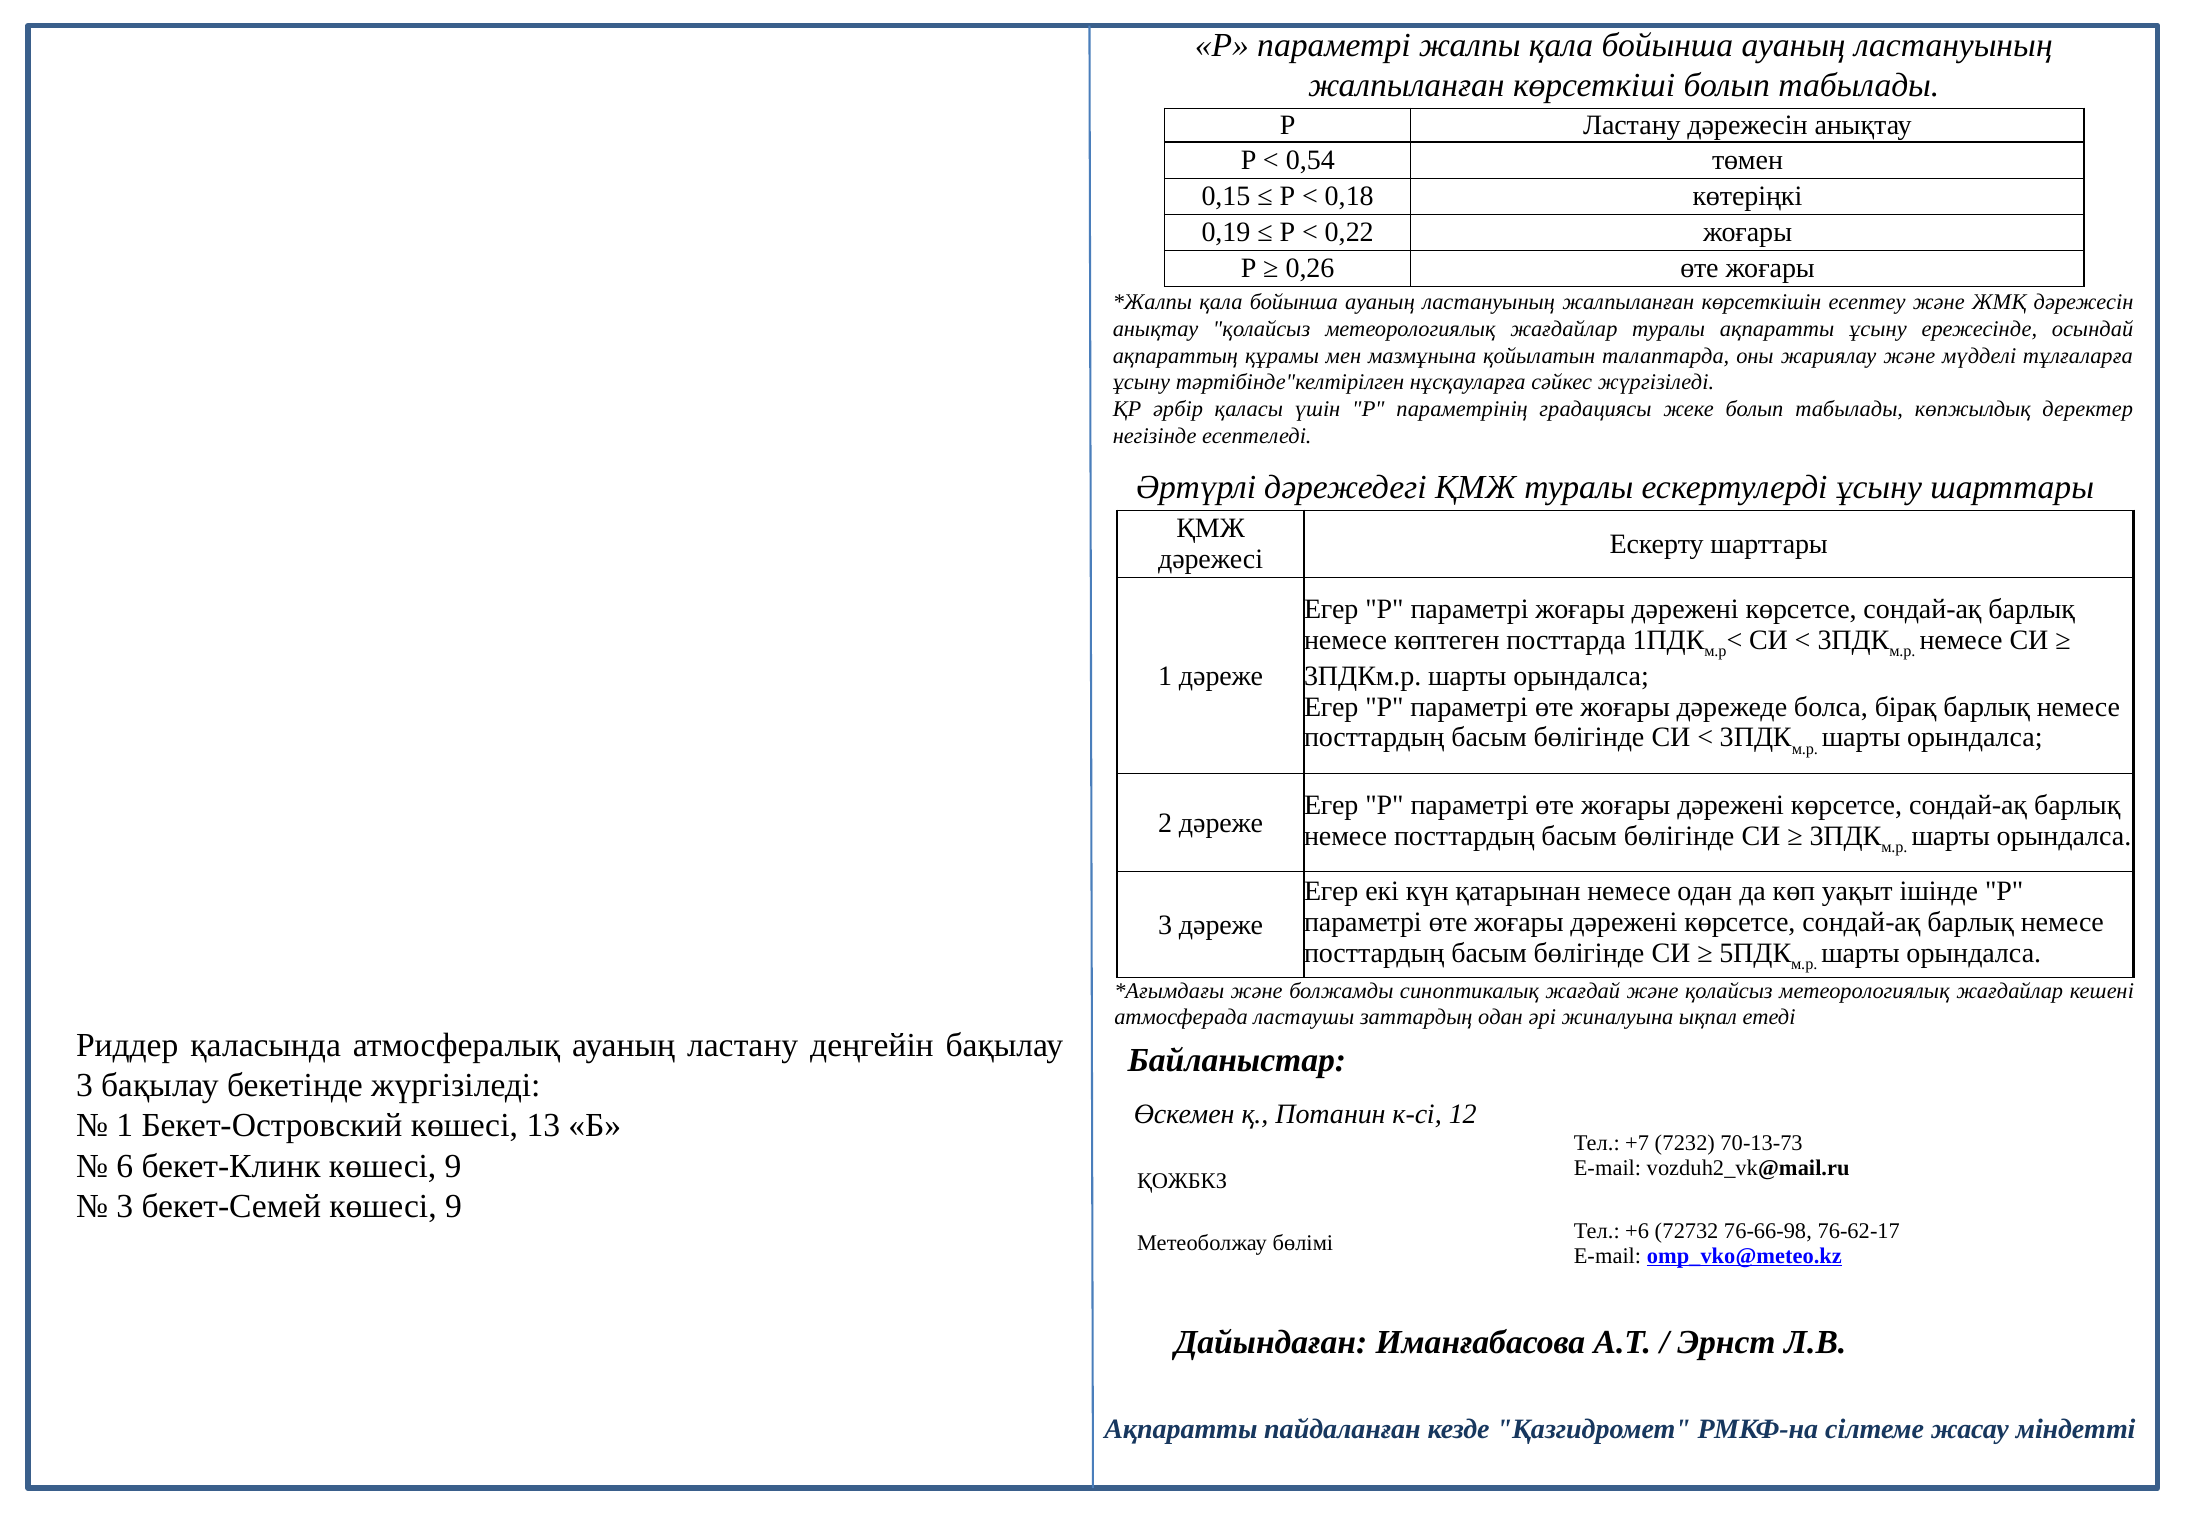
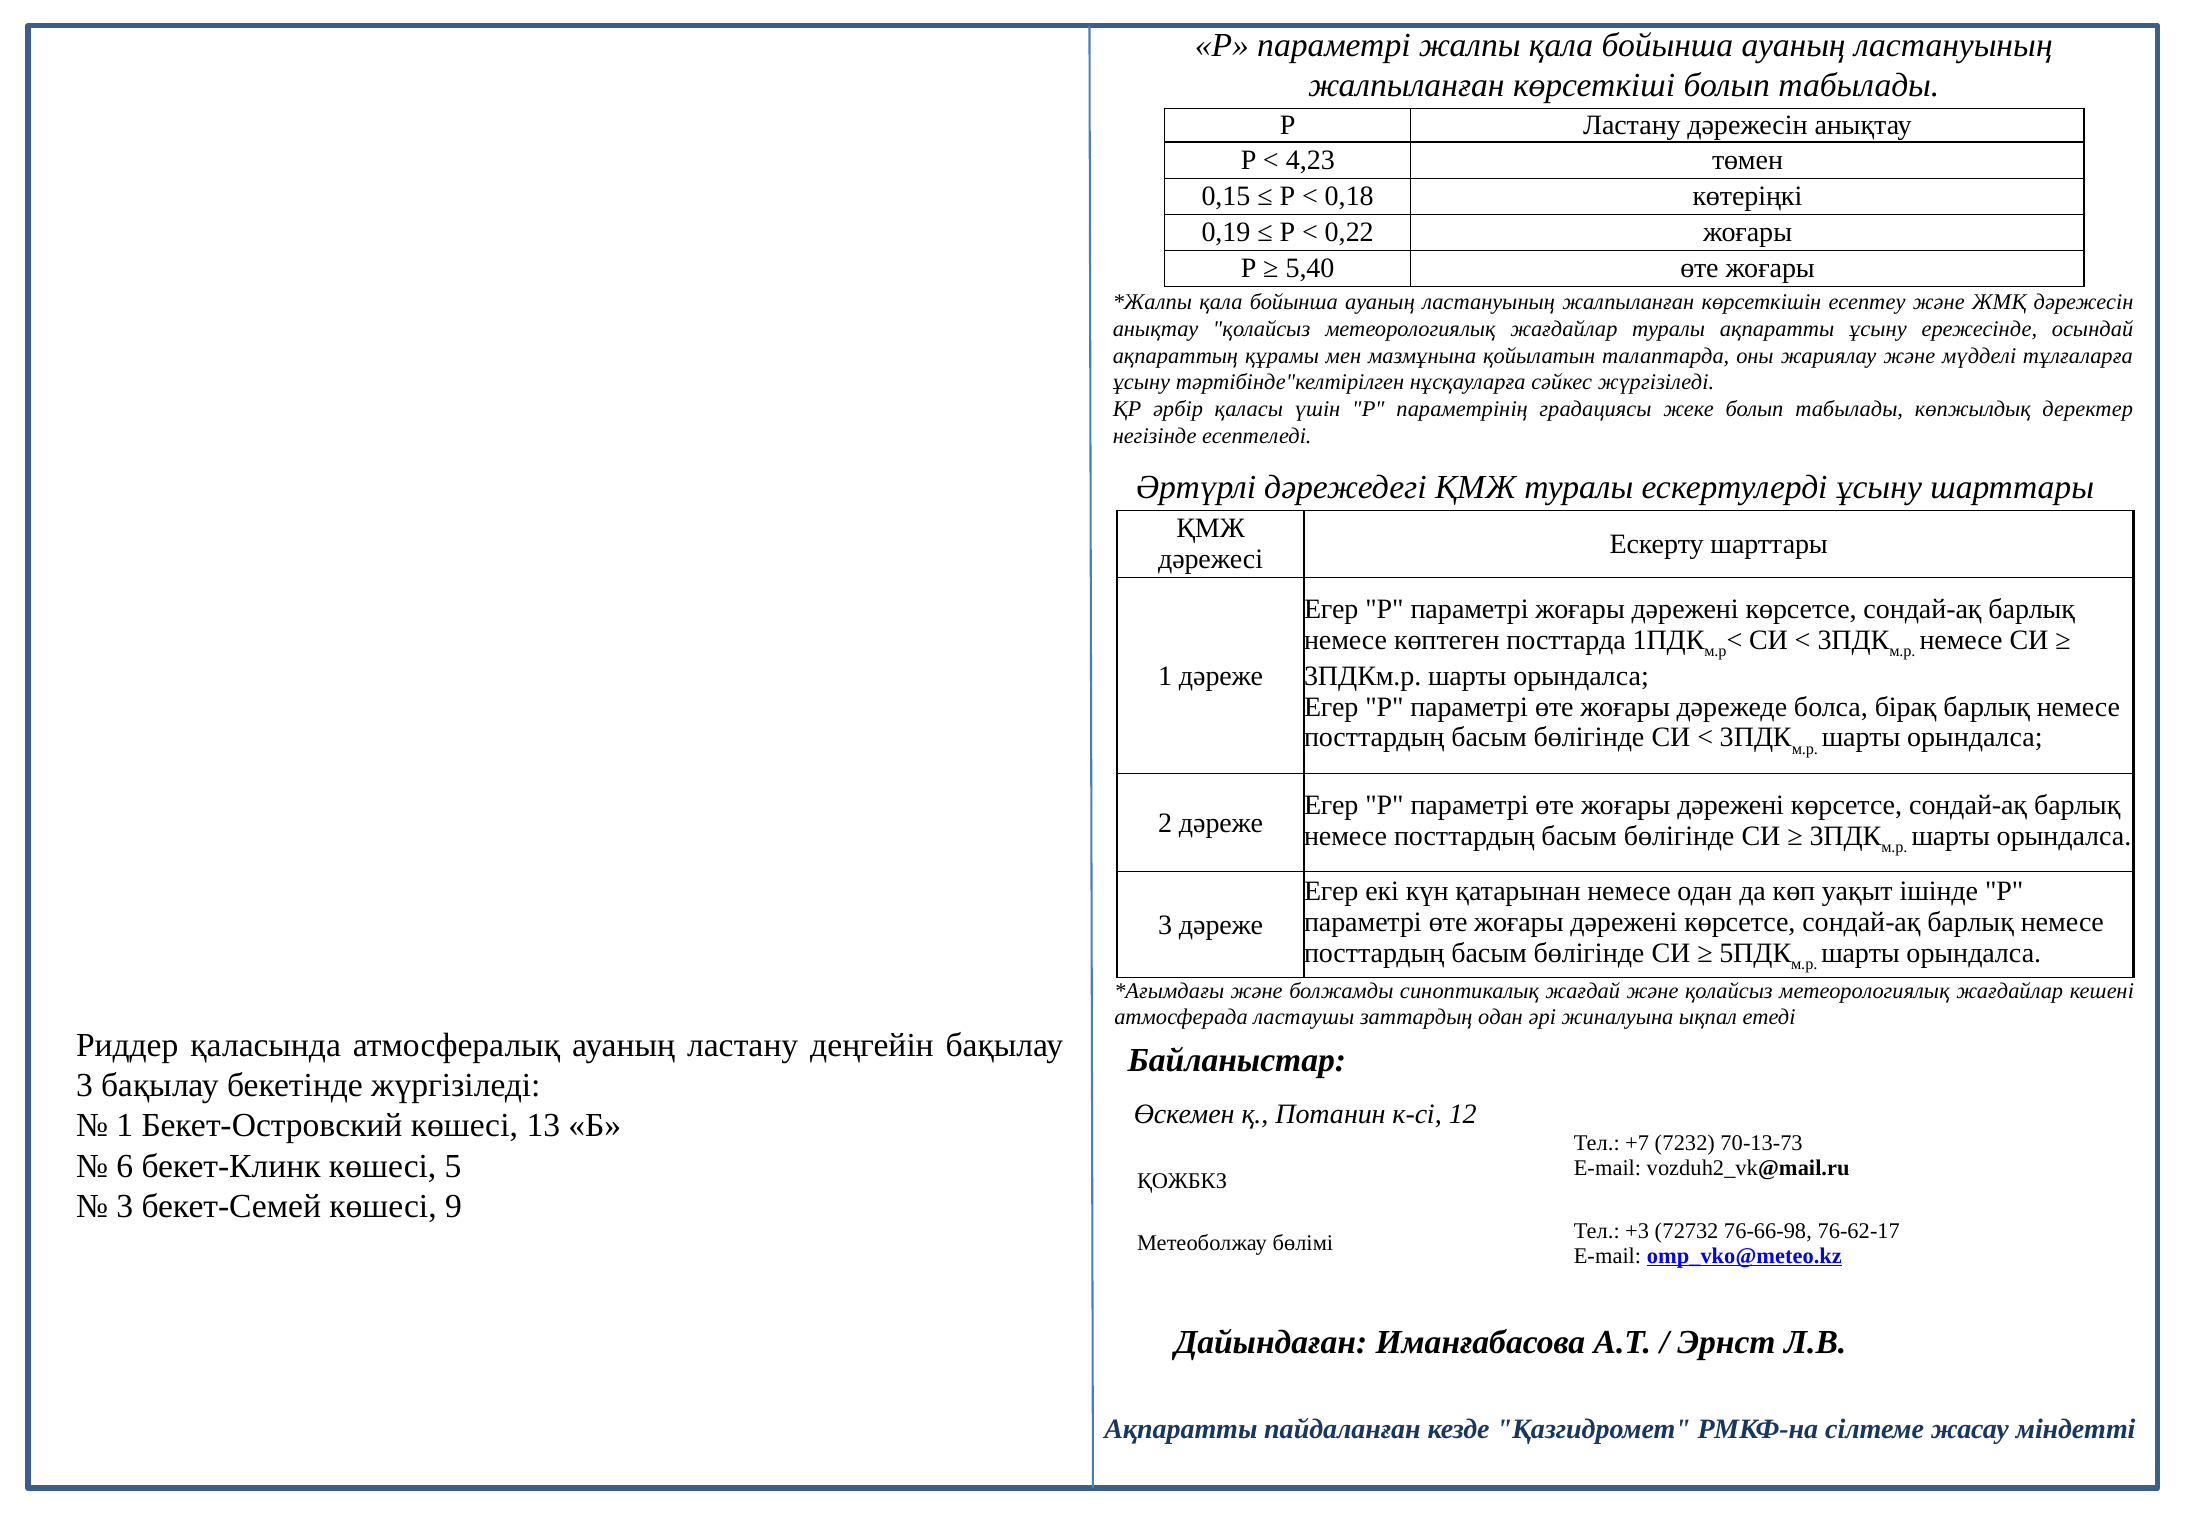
0,54: 0,54 -> 4,23
0,26: 0,26 -> 5,40
бекет-Клинк көшесі 9: 9 -> 5
+6: +6 -> +3
